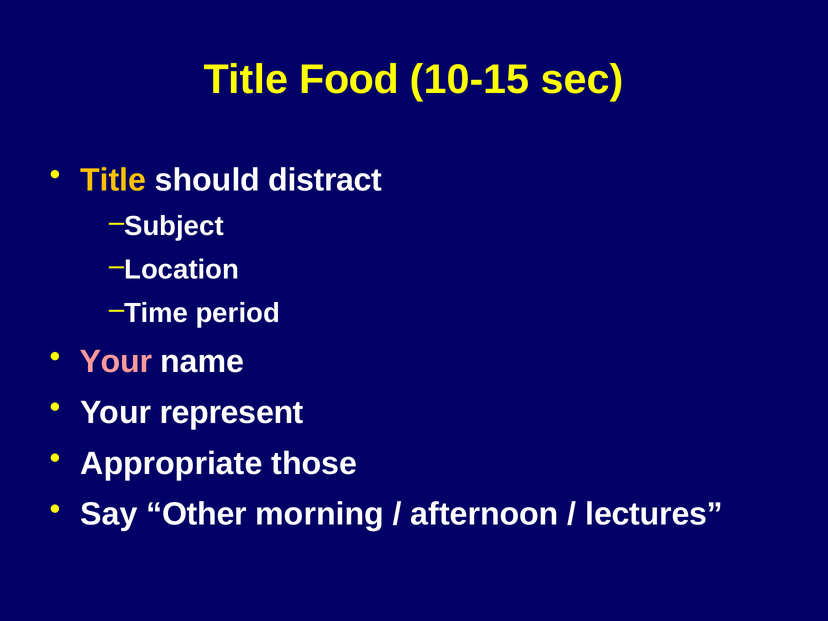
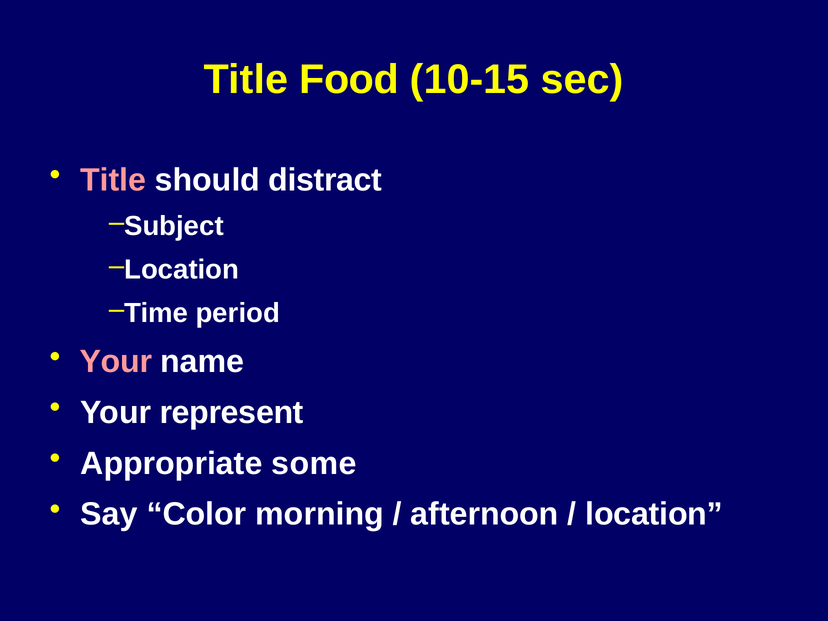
Title at (113, 180) colour: yellow -> pink
those: those -> some
Other: Other -> Color
lectures at (654, 514): lectures -> location
